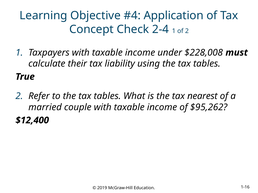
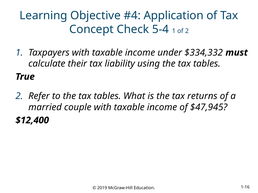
2-4: 2-4 -> 5-4
$228,008: $228,008 -> $334,332
nearest: nearest -> returns
$95,262: $95,262 -> $47,945
